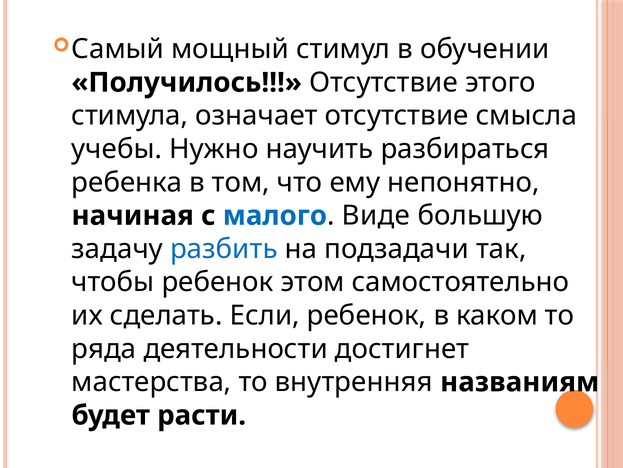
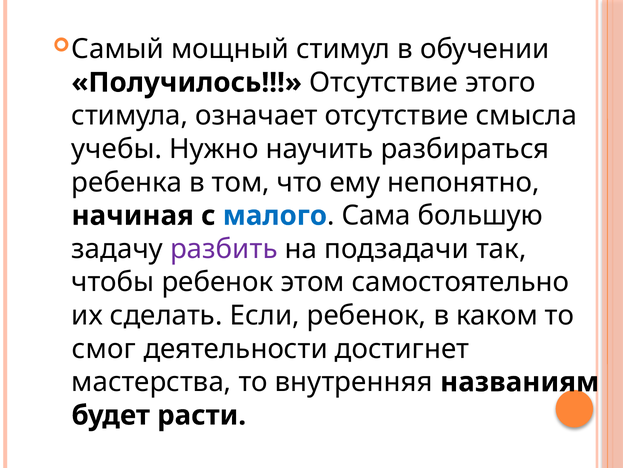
Виде: Виде -> Сама
разбить colour: blue -> purple
ряда: ряда -> смог
